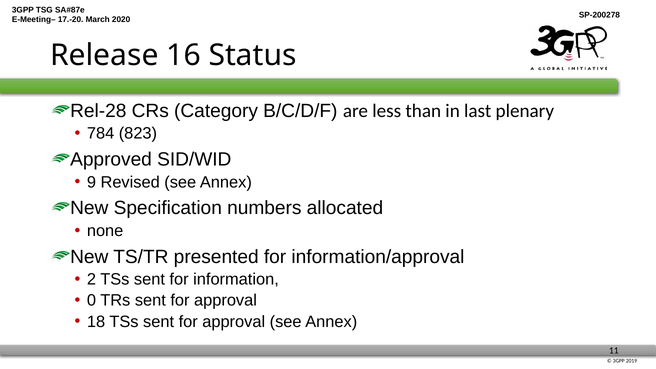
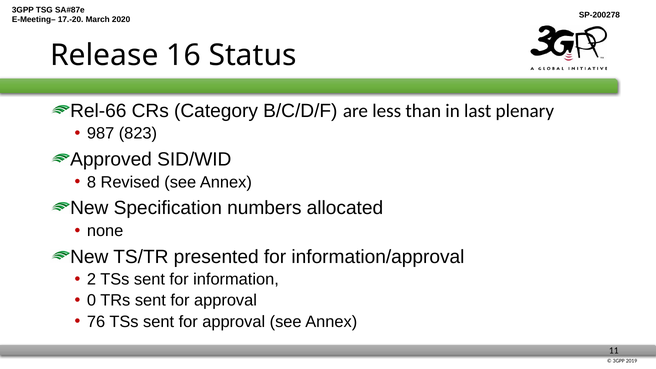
Rel-28: Rel-28 -> Rel-66
784: 784 -> 987
9: 9 -> 8
18: 18 -> 76
